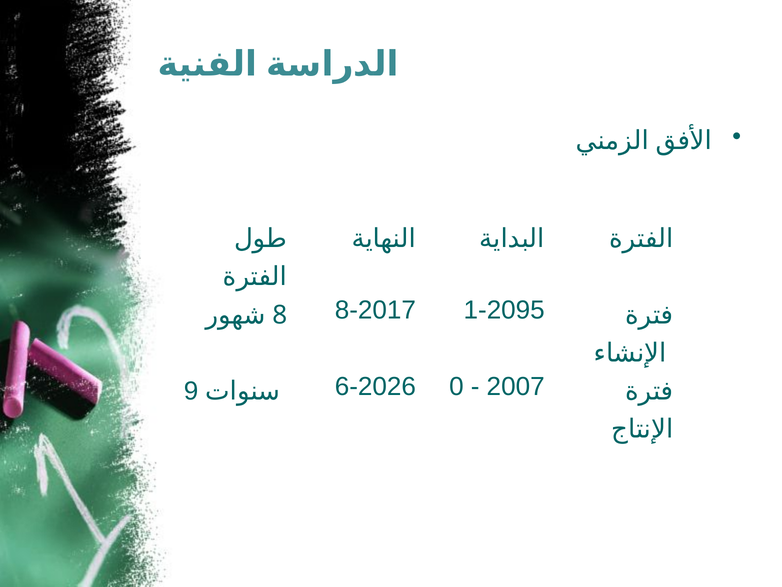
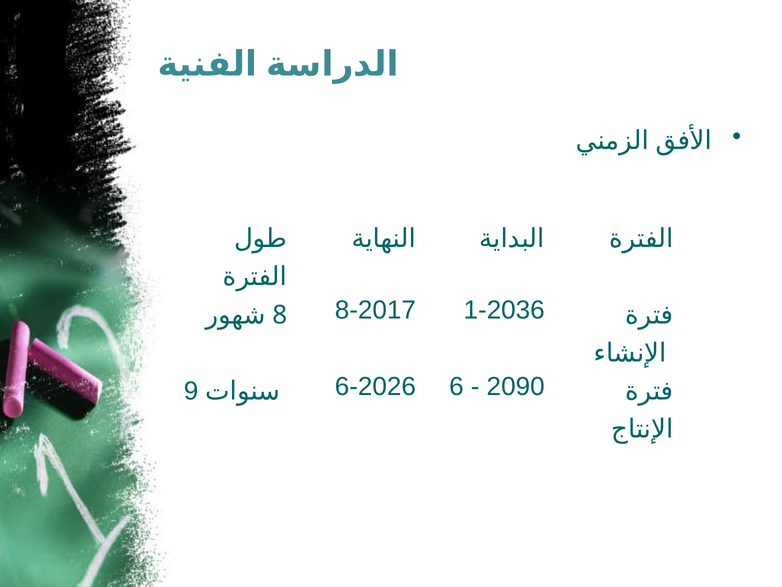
1-2095: 1-2095 -> 1-2036
0: 0 -> 6
2007: 2007 -> 2090
